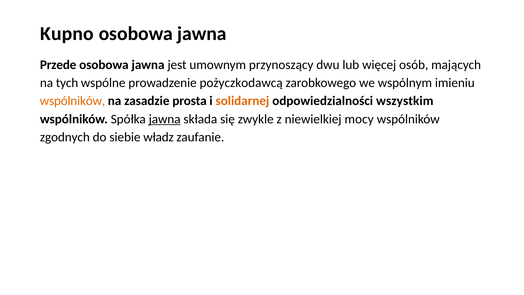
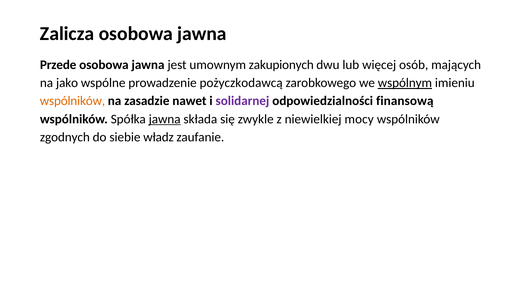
Kupno: Kupno -> Zalicza
przynoszący: przynoszący -> zakupionych
tych: tych -> jako
wspólnym underline: none -> present
prosta: prosta -> nawet
solidarnej colour: orange -> purple
wszystkim: wszystkim -> finansową
